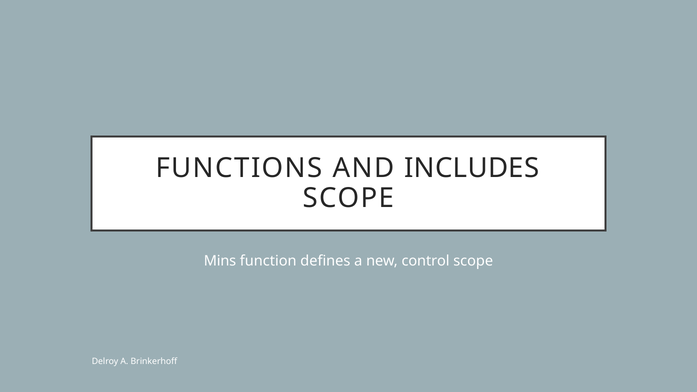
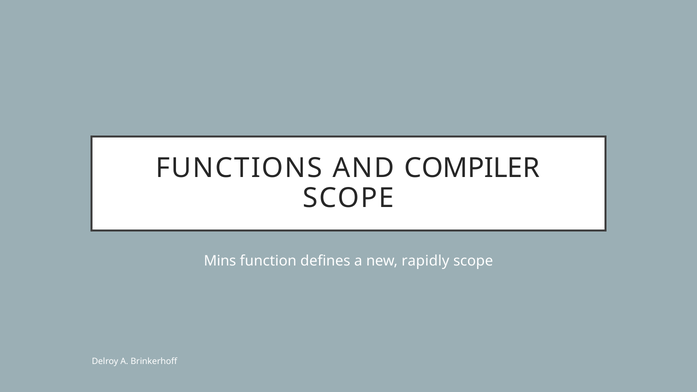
INCLUDES: INCLUDES -> COMPILER
control: control -> rapidly
